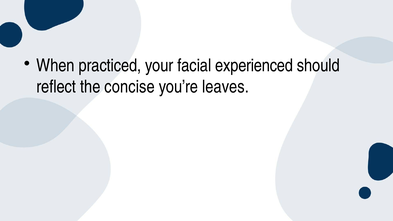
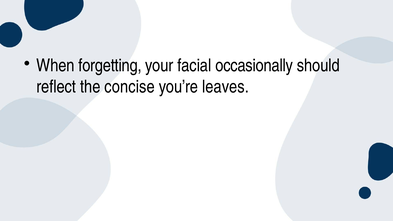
practiced: practiced -> forgetting
experienced: experienced -> occasionally
